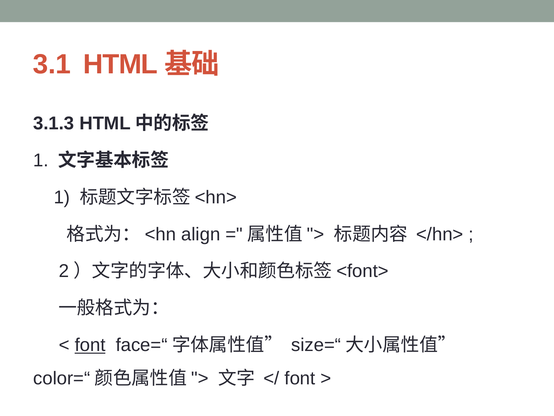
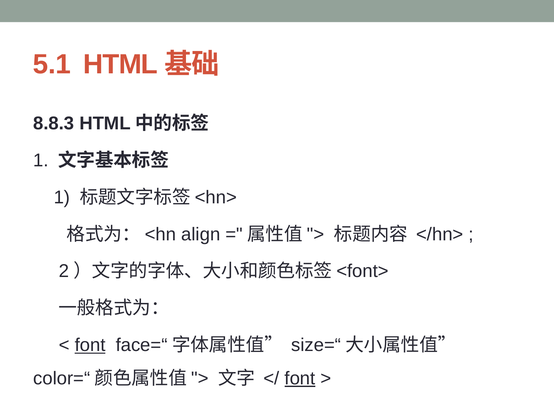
3.1: 3.1 -> 5.1
3.1.3: 3.1.3 -> 8.8.3
font at (300, 378) underline: none -> present
